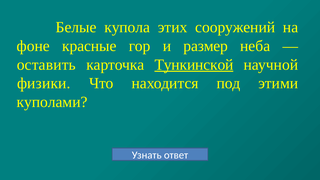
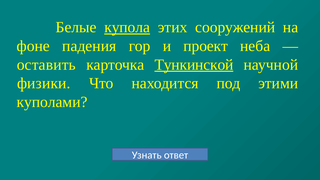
купола underline: none -> present
красные: красные -> падения
размер: размер -> проект
